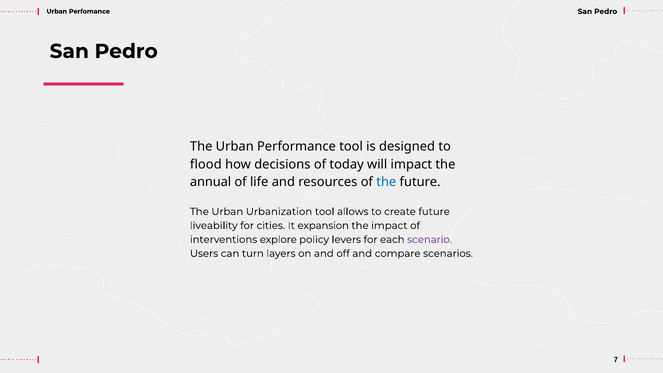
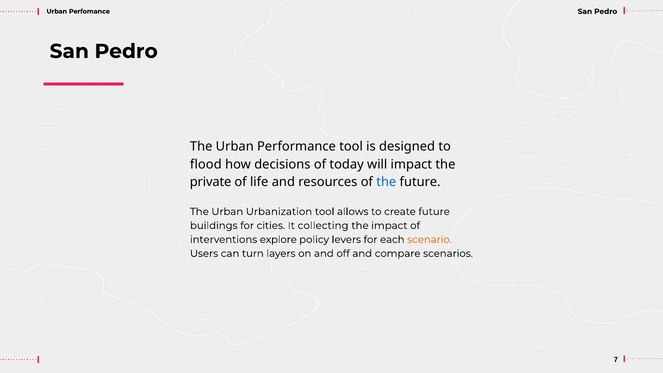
annual: annual -> private
liveability: liveability -> buildings
expansion: expansion -> collecting
scenario colour: purple -> orange
